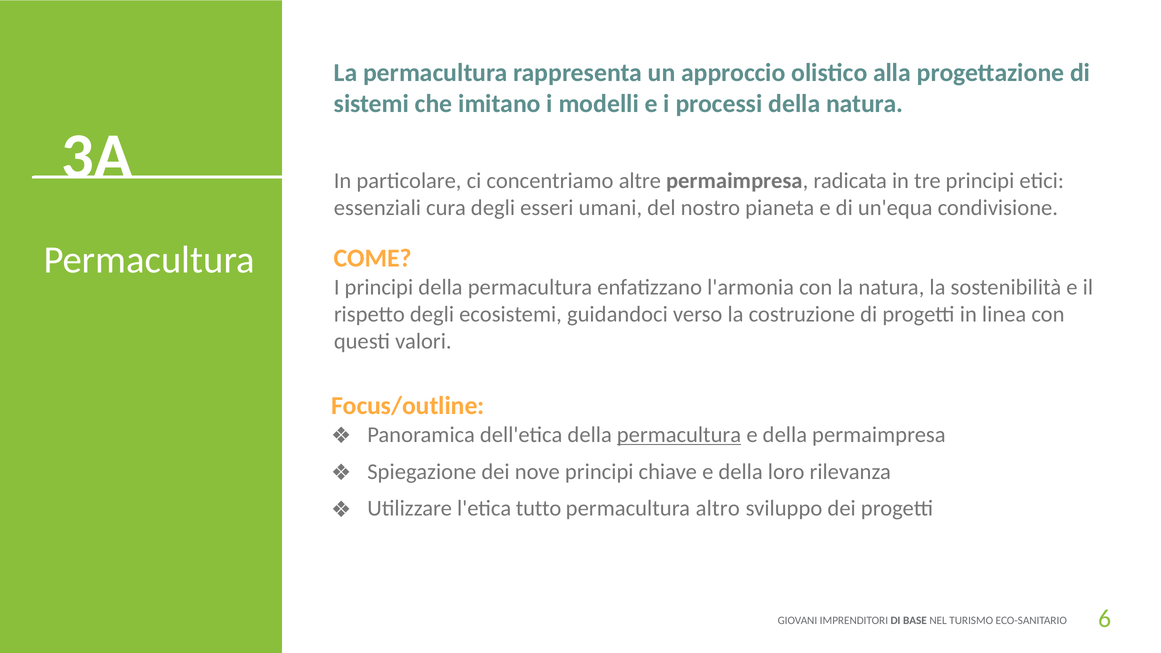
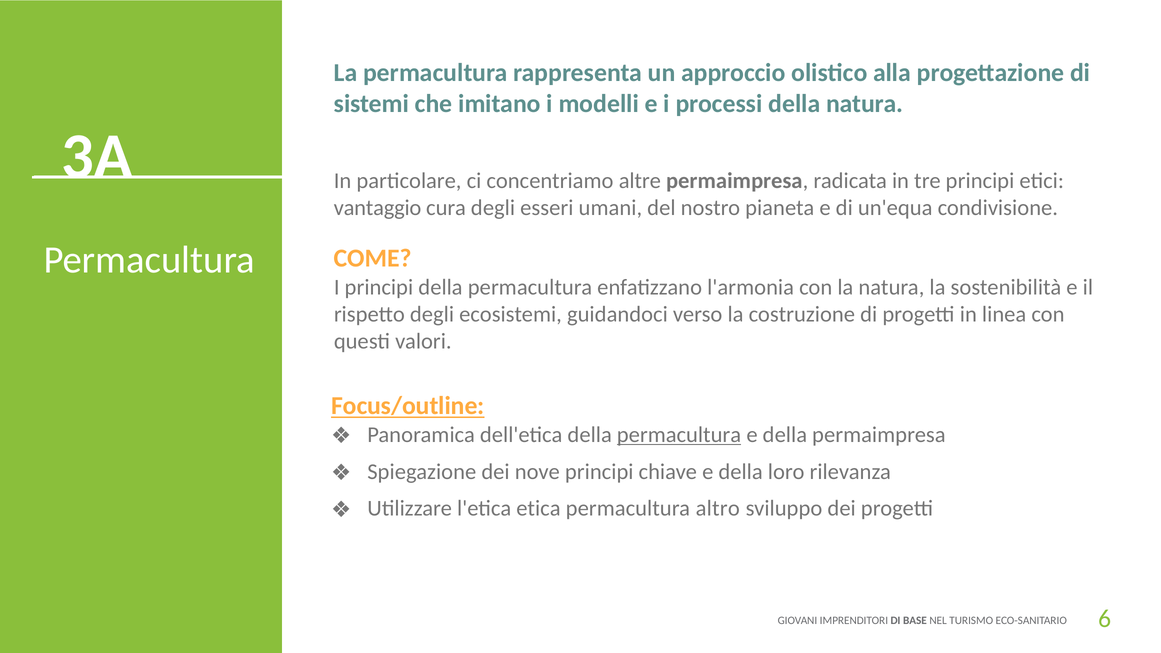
essenziali: essenziali -> vantaggio
Focus/outline underline: none -> present
tutto: tutto -> etica
